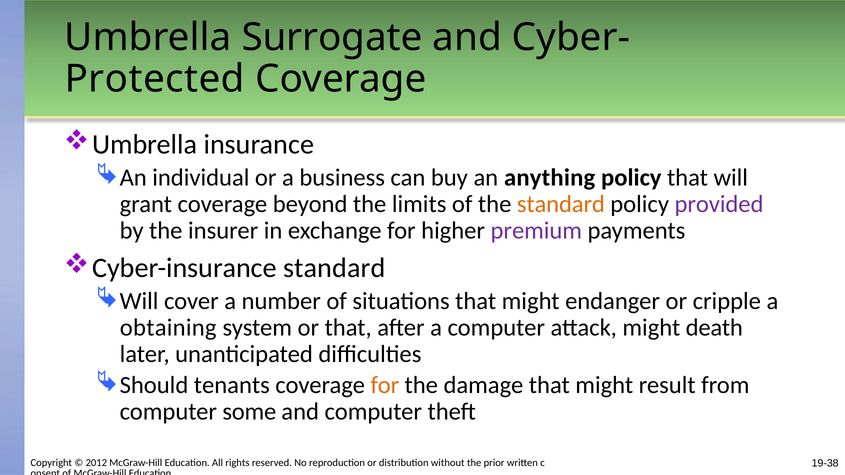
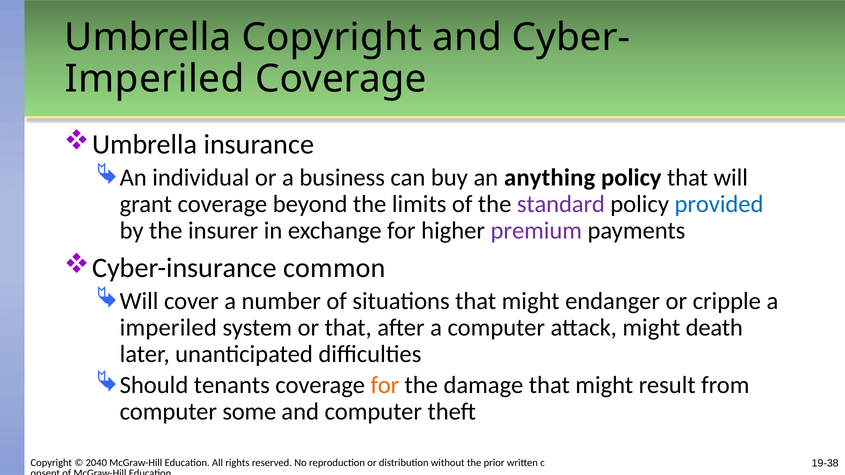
Umbrella Surrogate: Surrogate -> Copyright
Protected at (155, 79): Protected -> Imperiled
standard at (561, 204) colour: orange -> purple
provided colour: purple -> blue
Cyber-insurance standard: standard -> common
obtaining at (168, 328): obtaining -> imperiled
2012: 2012 -> 2040
